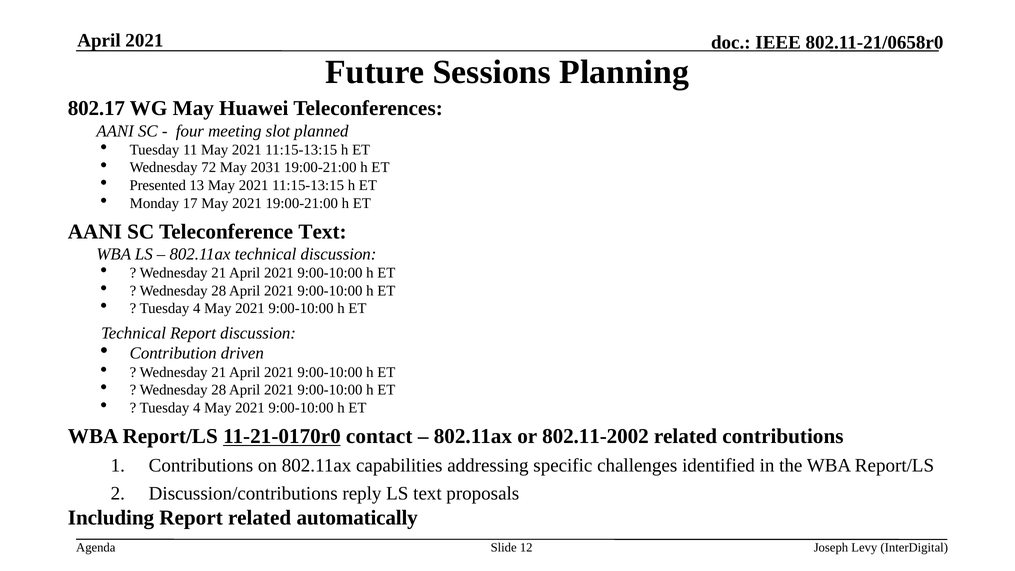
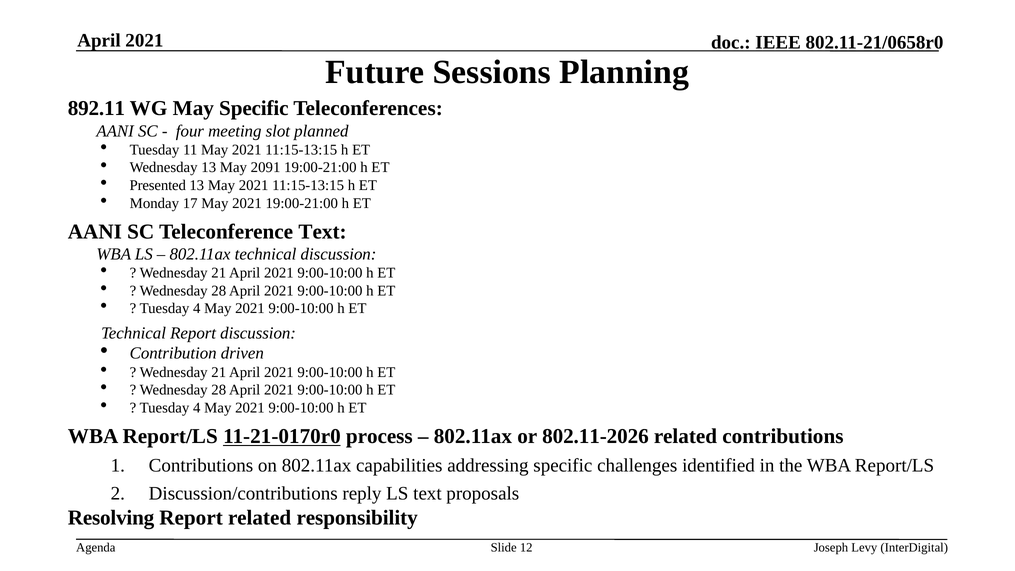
802.17: 802.17 -> 892.11
May Huawei: Huawei -> Specific
Wednesday 72: 72 -> 13
2031: 2031 -> 2091
contact: contact -> process
802.11-2002: 802.11-2002 -> 802.11-2026
Including: Including -> Resolving
automatically: automatically -> responsibility
